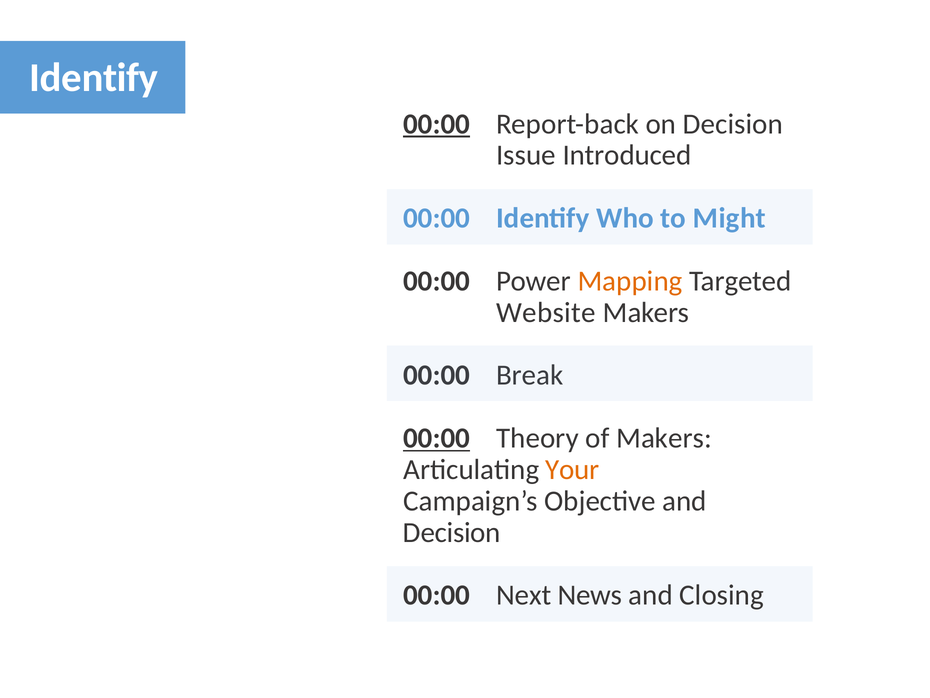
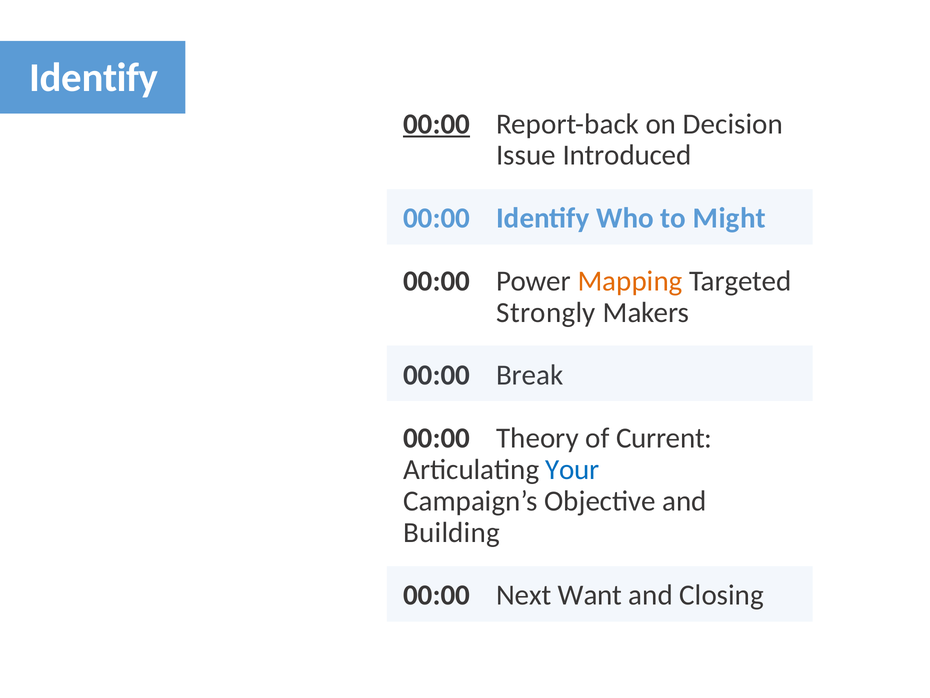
Website: Website -> Strongly
00:00 at (437, 438) underline: present -> none
of Makers: Makers -> Current
Your colour: orange -> blue
Decision at (452, 532): Decision -> Building
News: News -> Want
